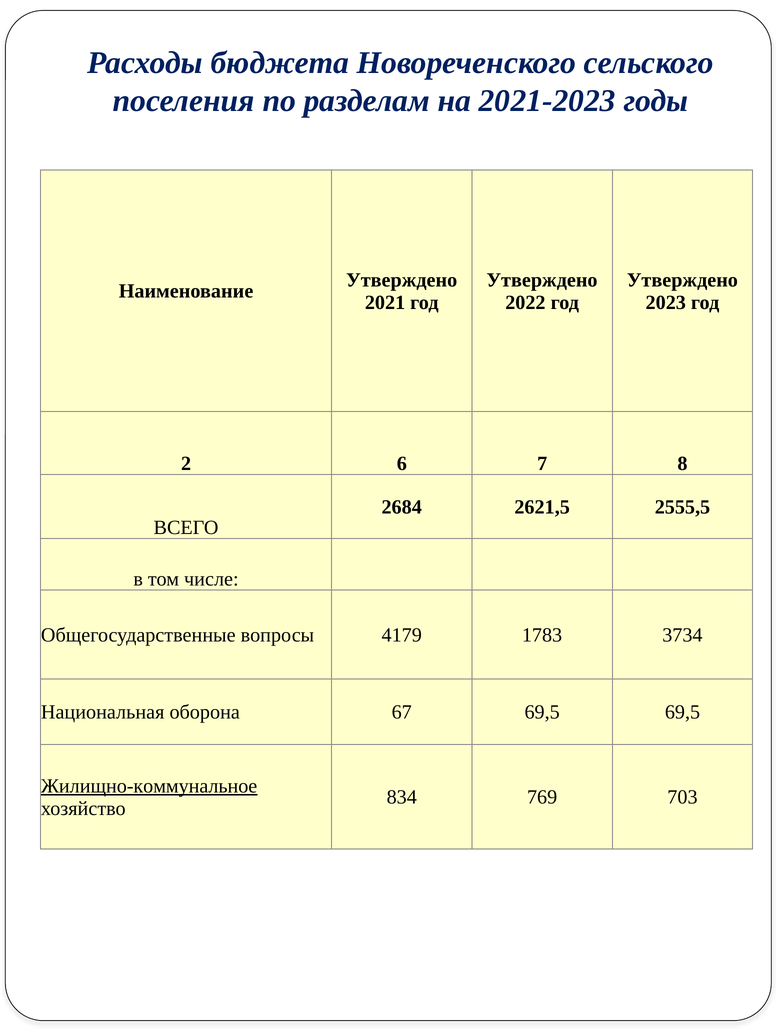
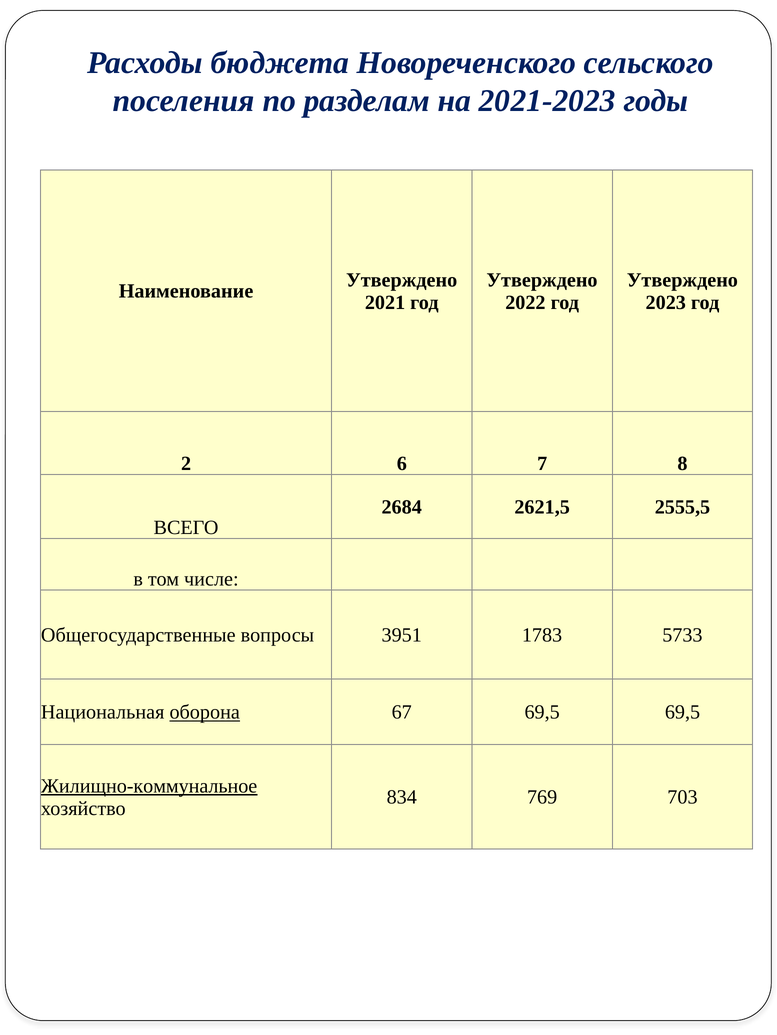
4179: 4179 -> 3951
3734: 3734 -> 5733
оборона underline: none -> present
